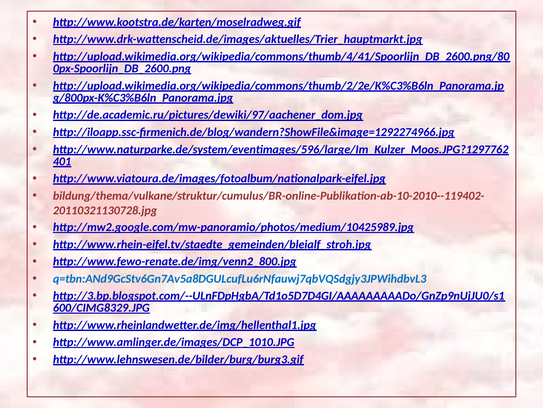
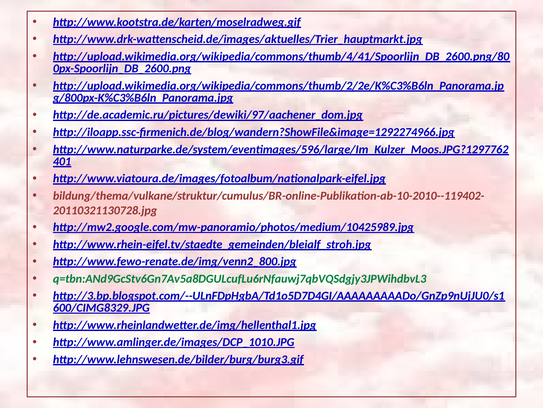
q=tbn:ANd9GcStv6Gn7Av5a8DGULcufLu6rNfauwj7qbVQSdgjy3JPWihdbvL3 colour: blue -> green
